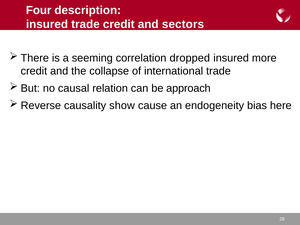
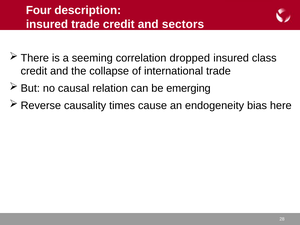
more: more -> class
approach: approach -> emerging
show: show -> times
